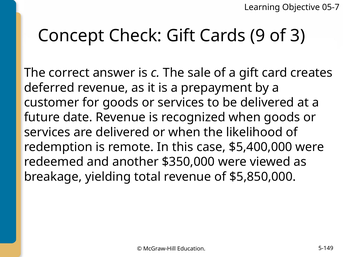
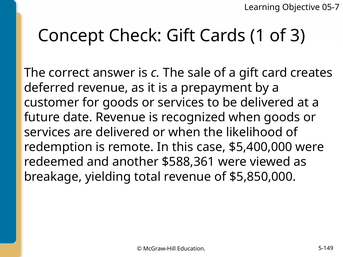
9: 9 -> 1
$350,000: $350,000 -> $588,361
